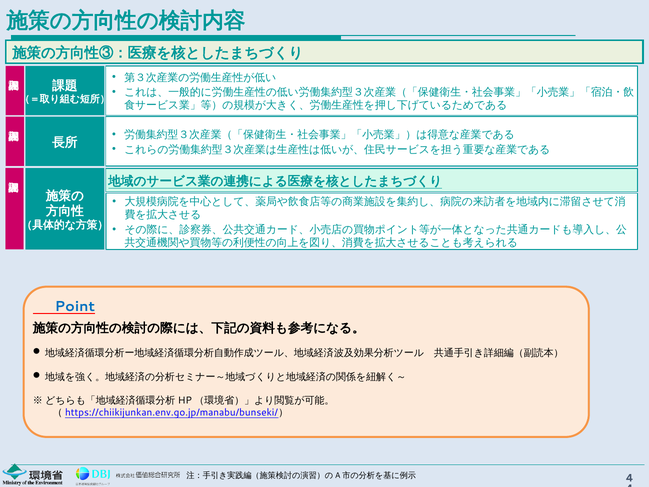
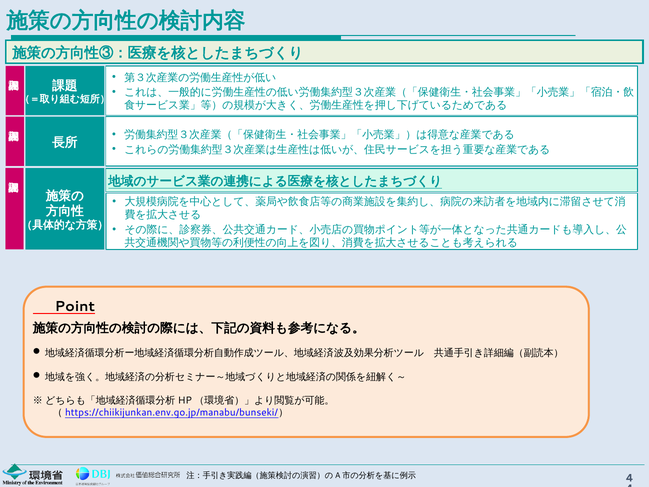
Point colour: blue -> black
